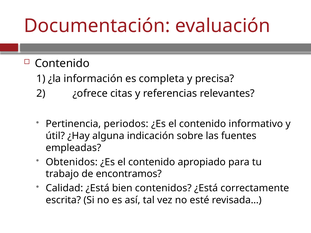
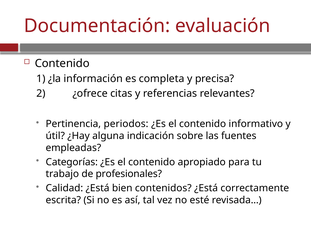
Obtenidos: Obtenidos -> Categorías
encontramos: encontramos -> profesionales
